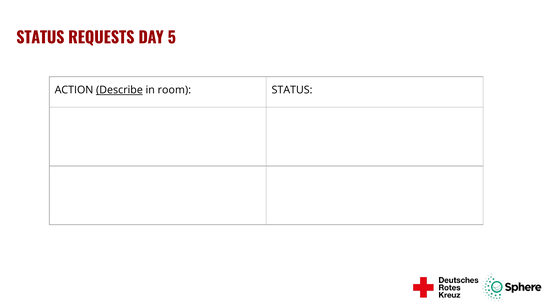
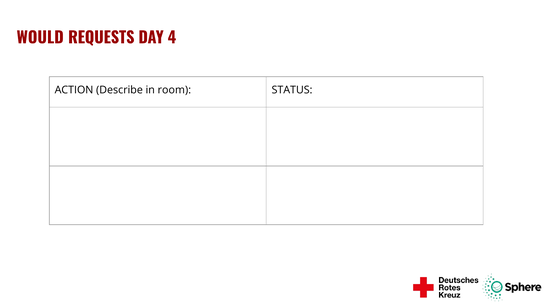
STATUS at (40, 38): STATUS -> WOULD
5: 5 -> 4
Describe underline: present -> none
